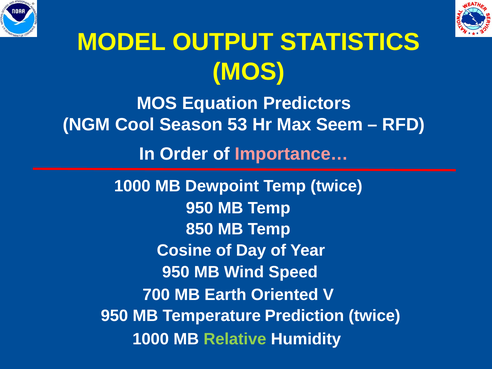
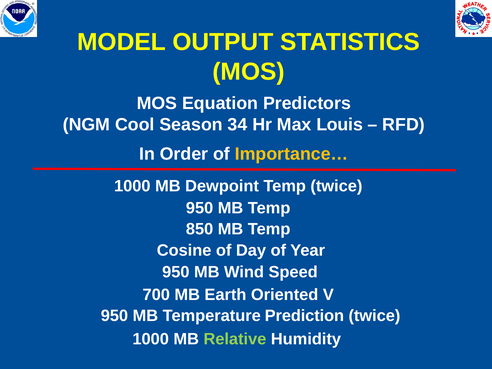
53: 53 -> 34
Seem: Seem -> Louis
Importance… colour: pink -> yellow
